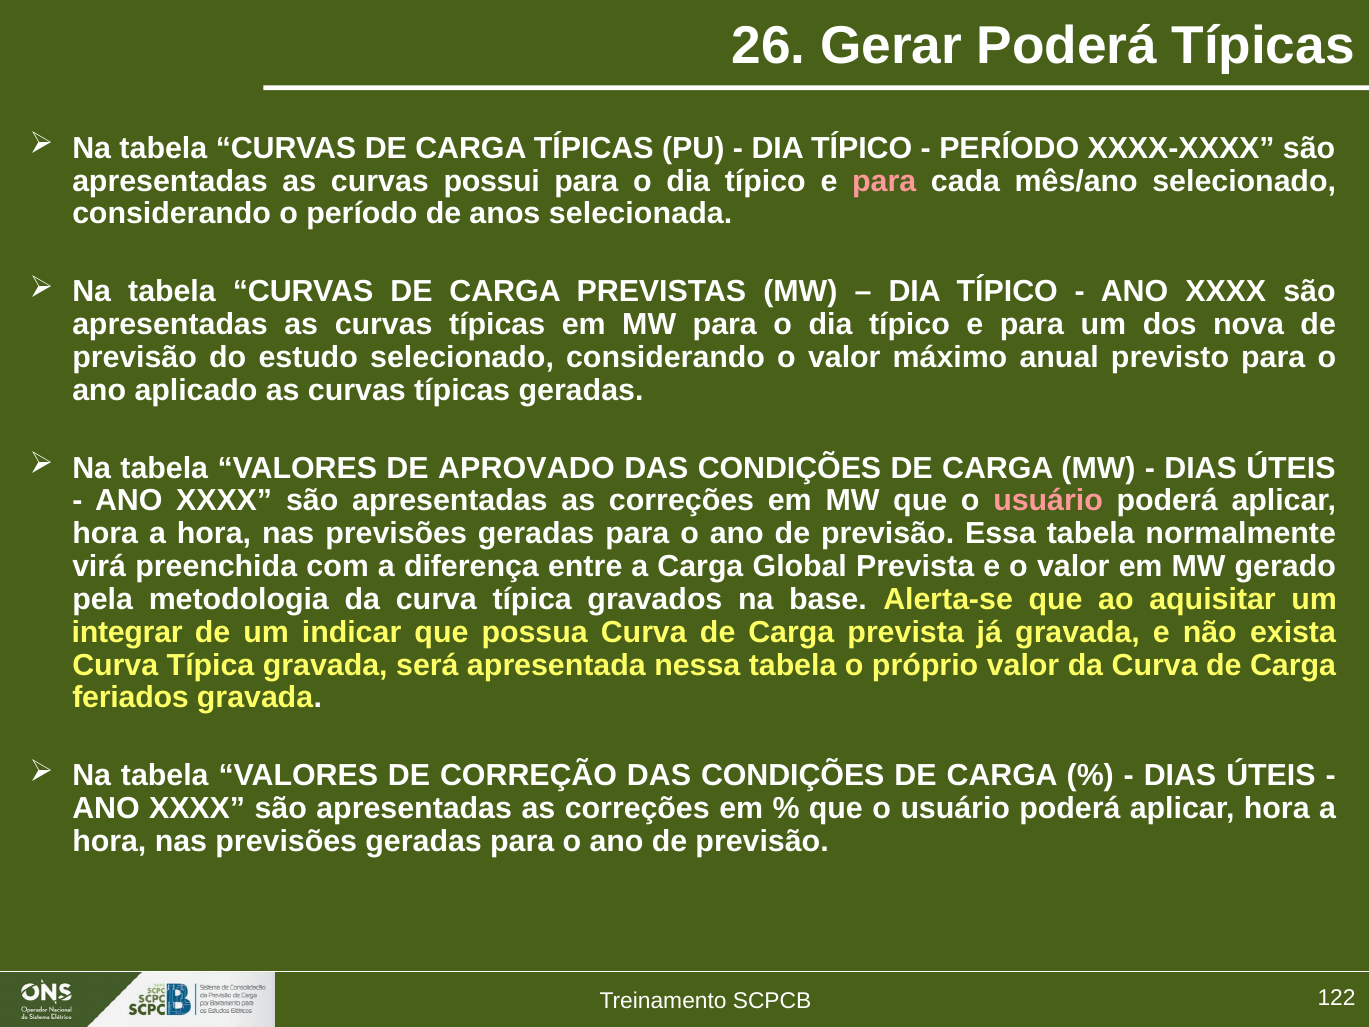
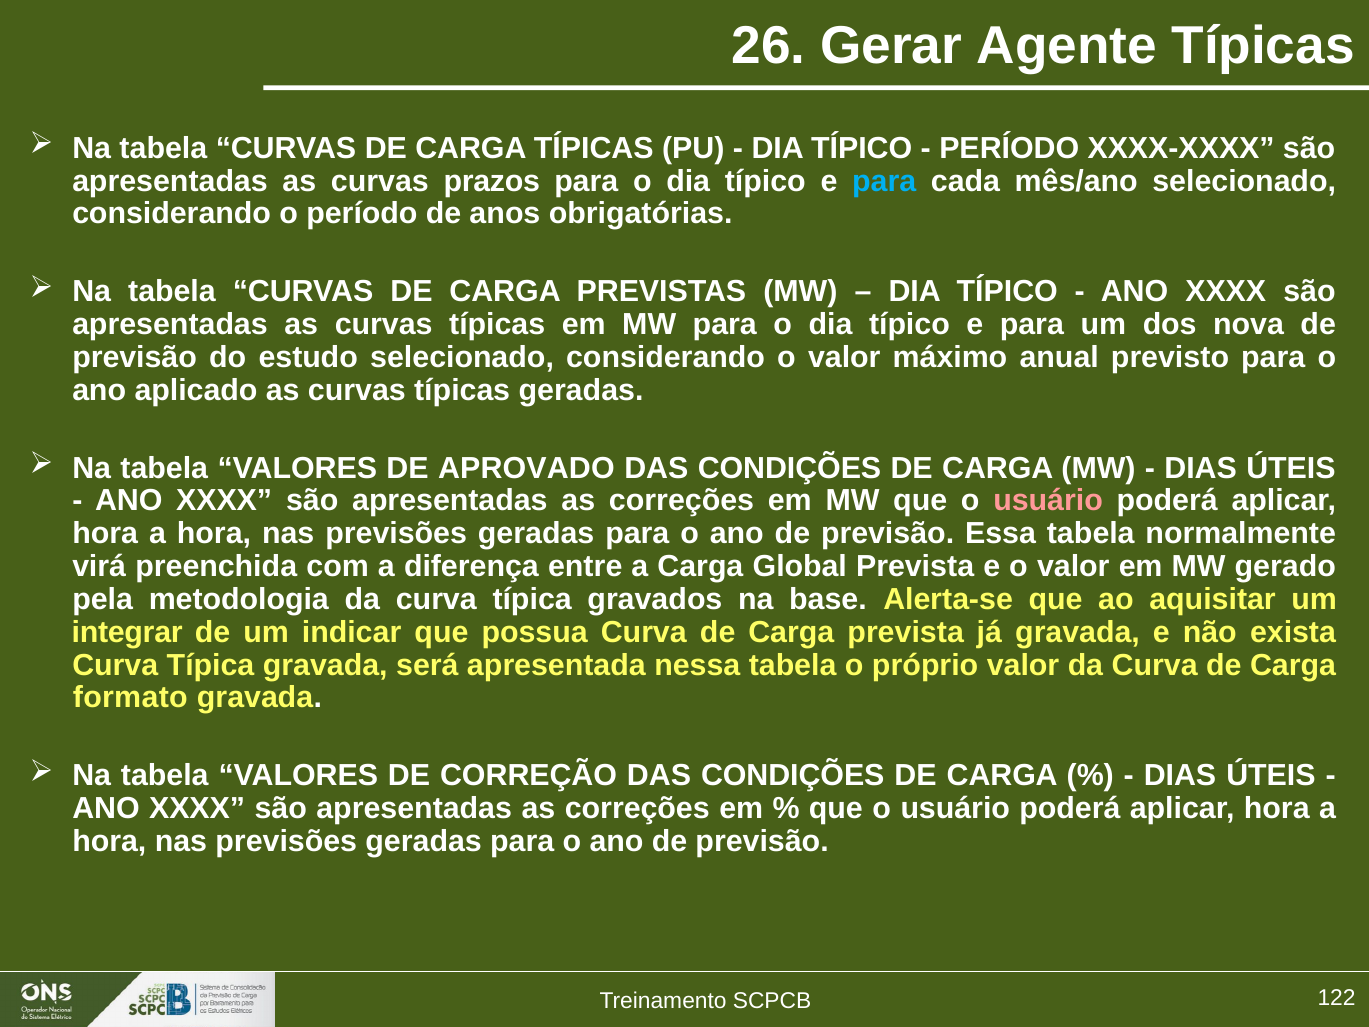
Gerar Poderá: Poderá -> Agente
possui: possui -> prazos
para at (884, 181) colour: pink -> light blue
selecionada: selecionada -> obrigatórias
feriados: feriados -> formato
